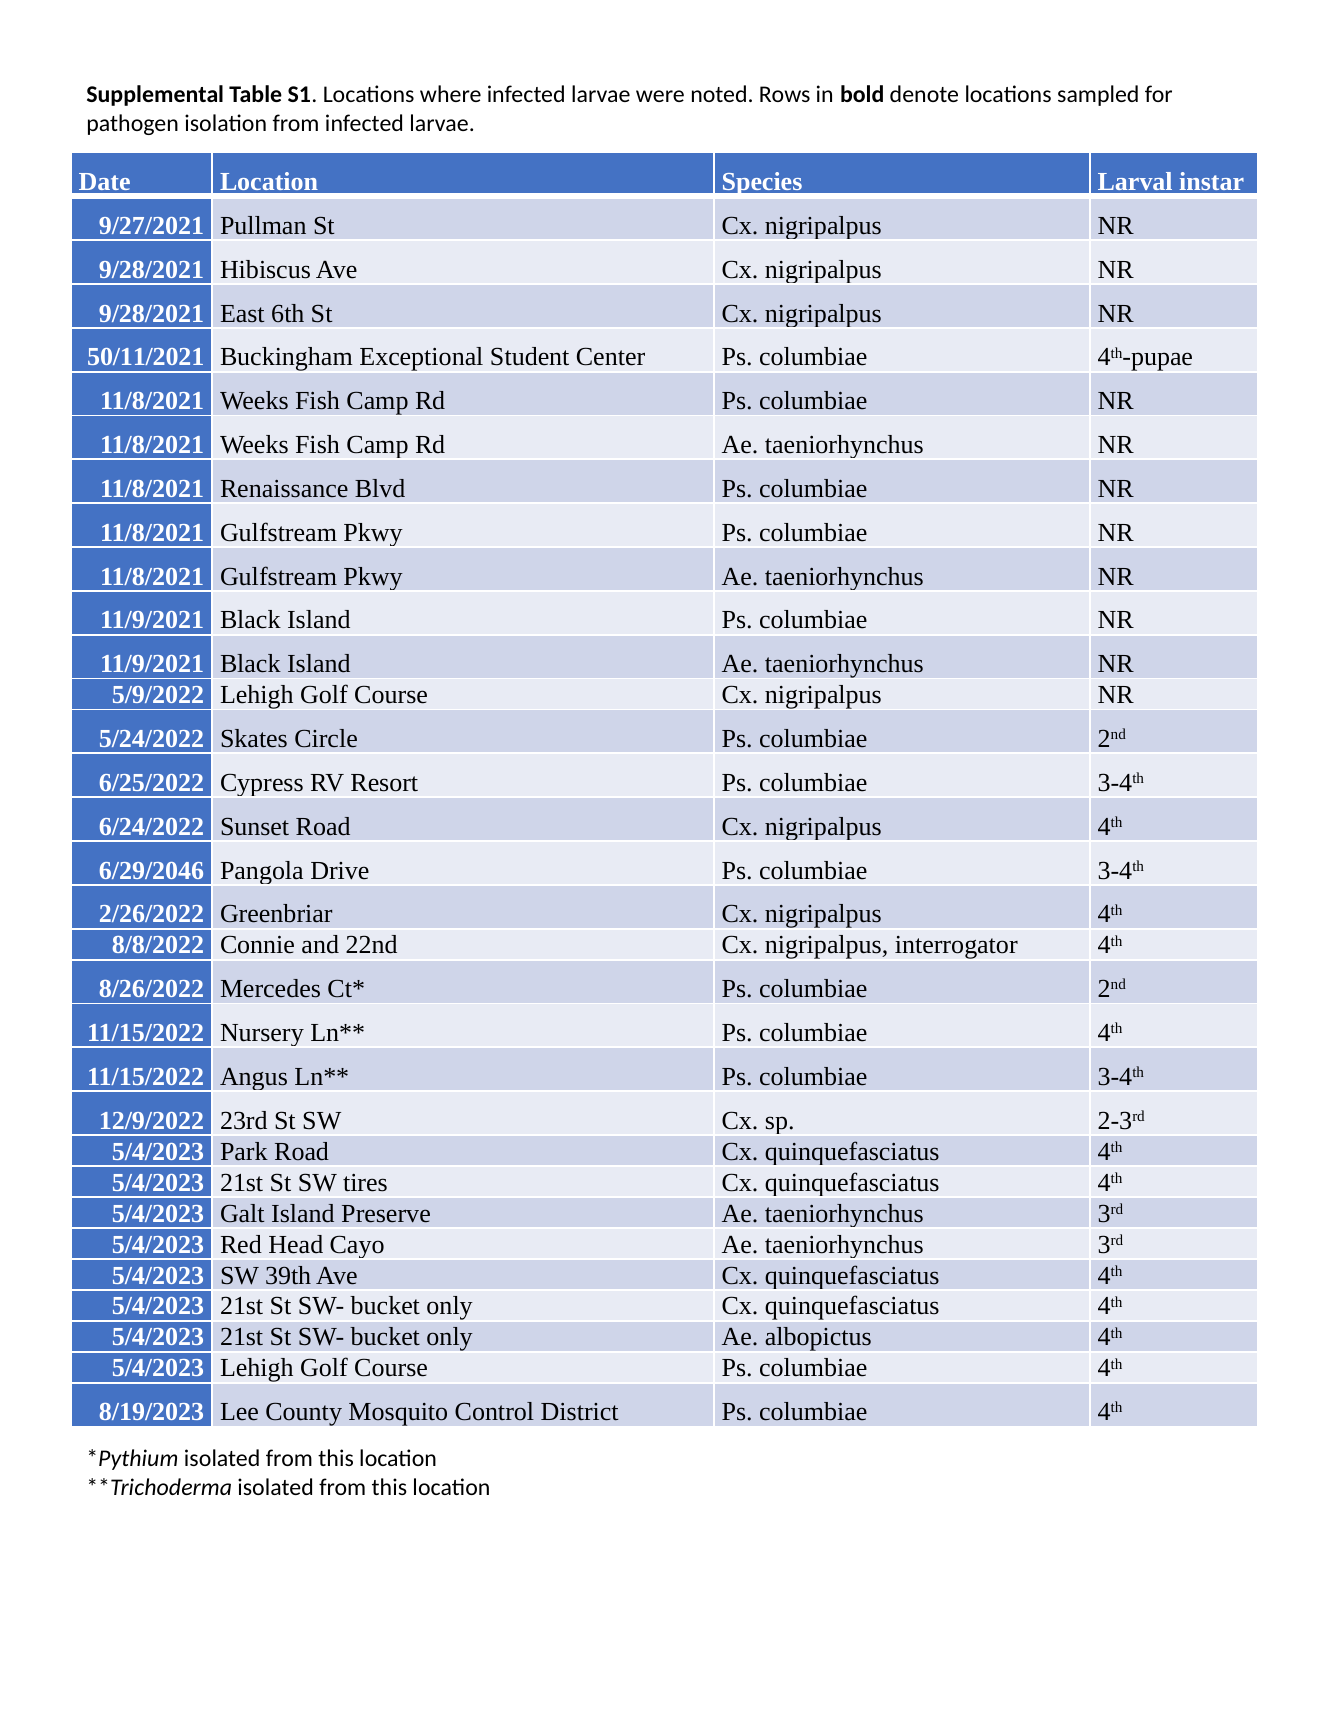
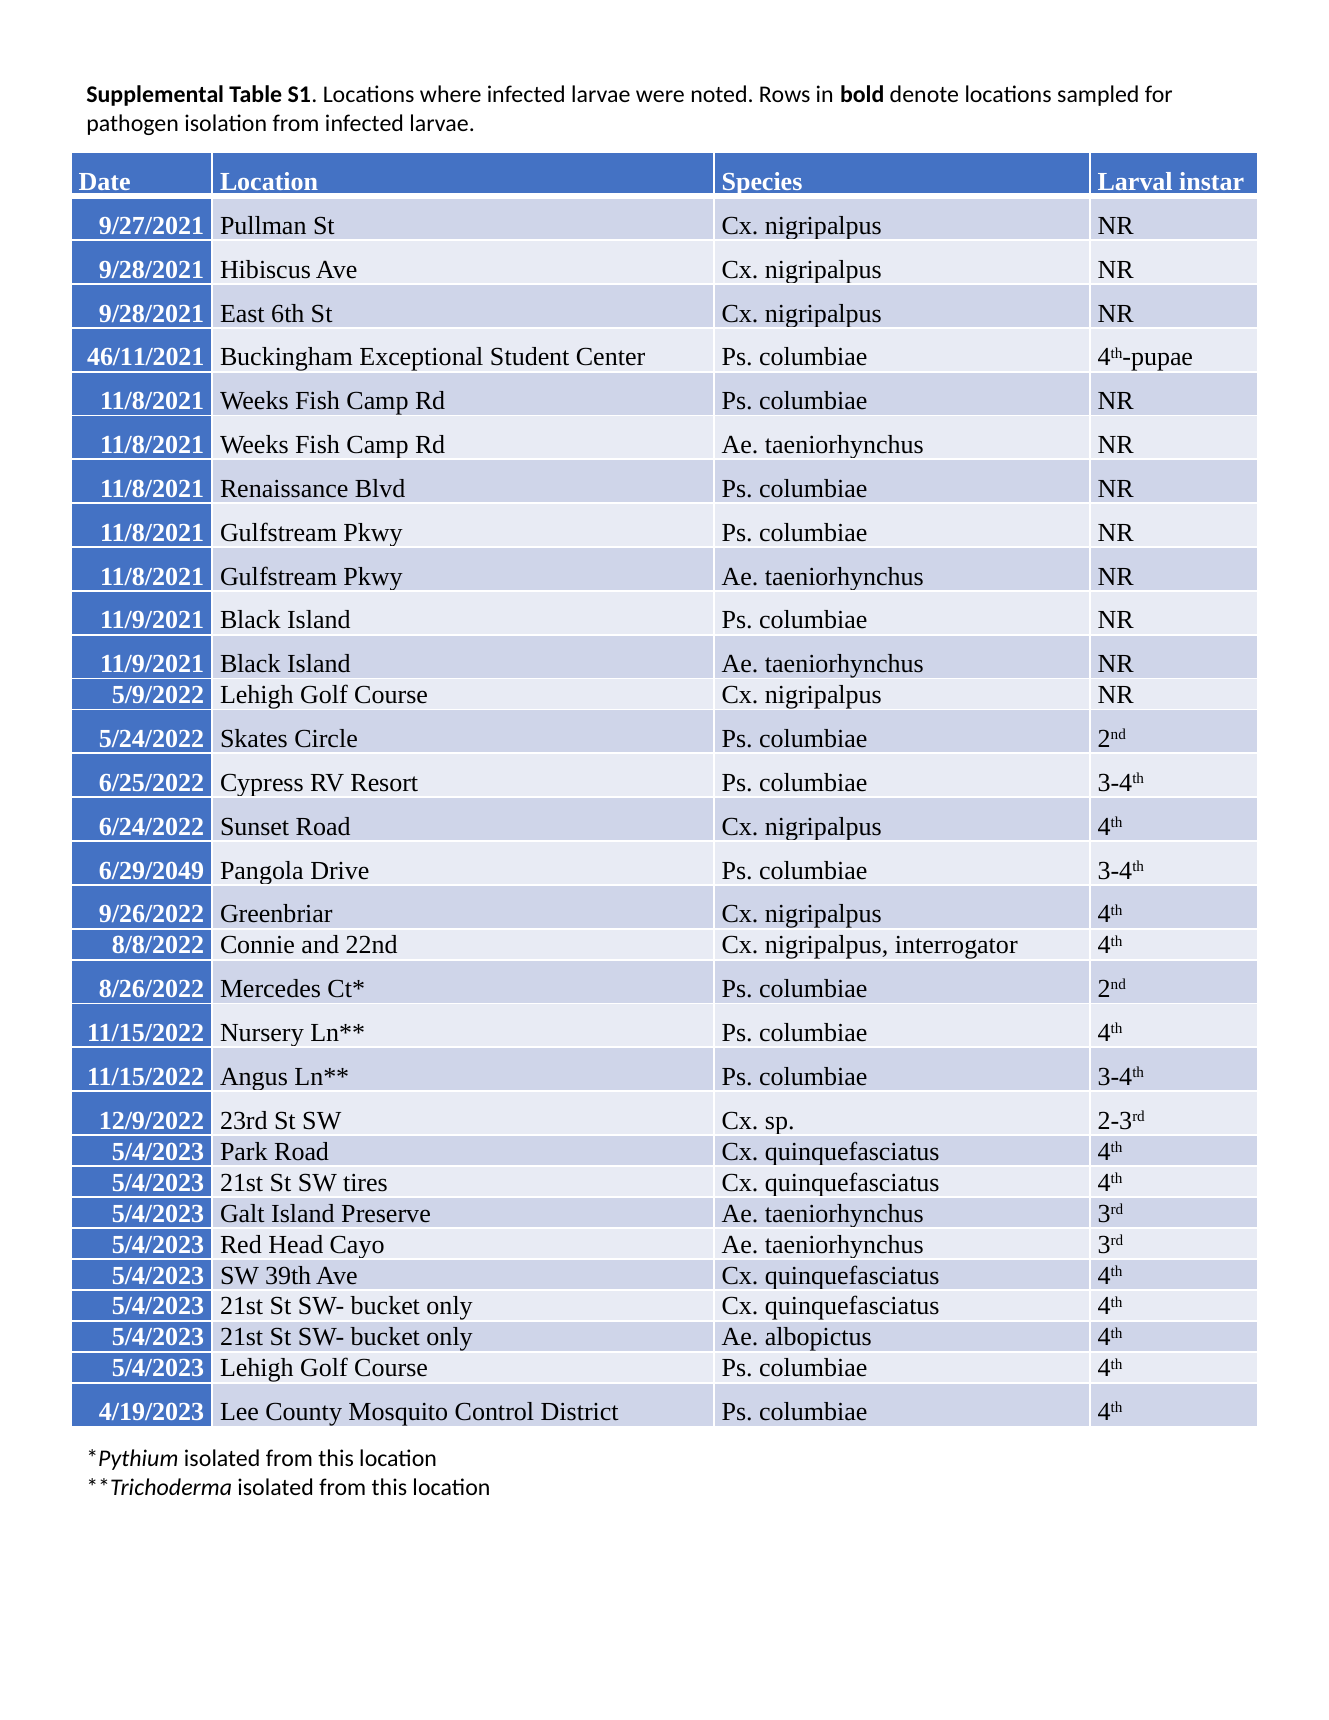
50/11/2021: 50/11/2021 -> 46/11/2021
6/29/2046: 6/29/2046 -> 6/29/2049
2/26/2022: 2/26/2022 -> 9/26/2022
8/19/2023: 8/19/2023 -> 4/19/2023
